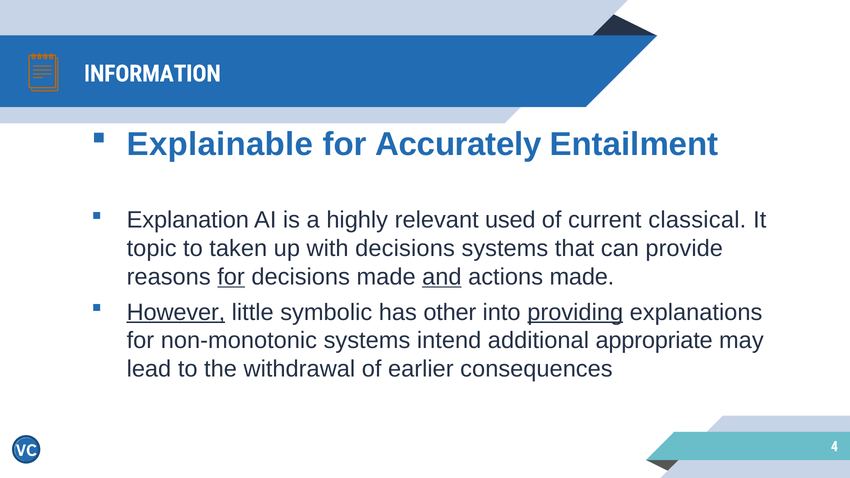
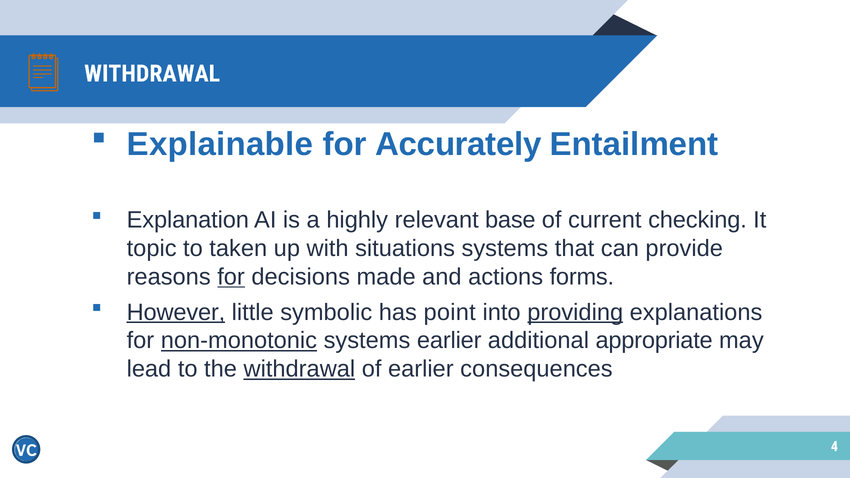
INFORMATION at (152, 74): INFORMATION -> WITHDRAWAL
used: used -> base
classical: classical -> checking
with decisions: decisions -> situations
and underline: present -> none
actions made: made -> forms
other: other -> point
non-monotonic underline: none -> present
systems intend: intend -> earlier
withdrawal at (299, 369) underline: none -> present
